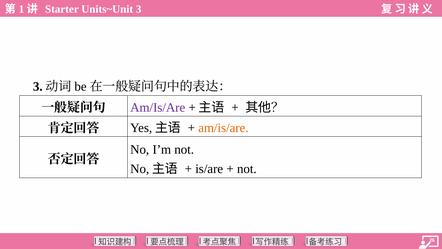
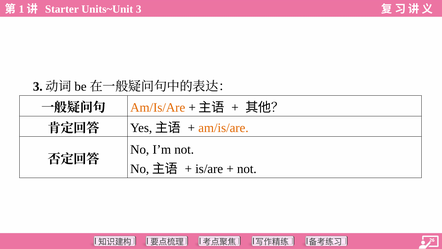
Am/Is/Are at (158, 107) colour: purple -> orange
